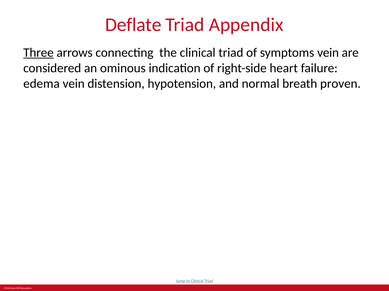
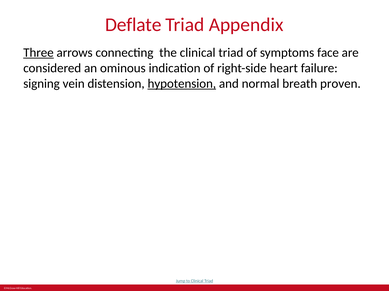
symptoms vein: vein -> face
edema: edema -> signing
hypotension underline: none -> present
